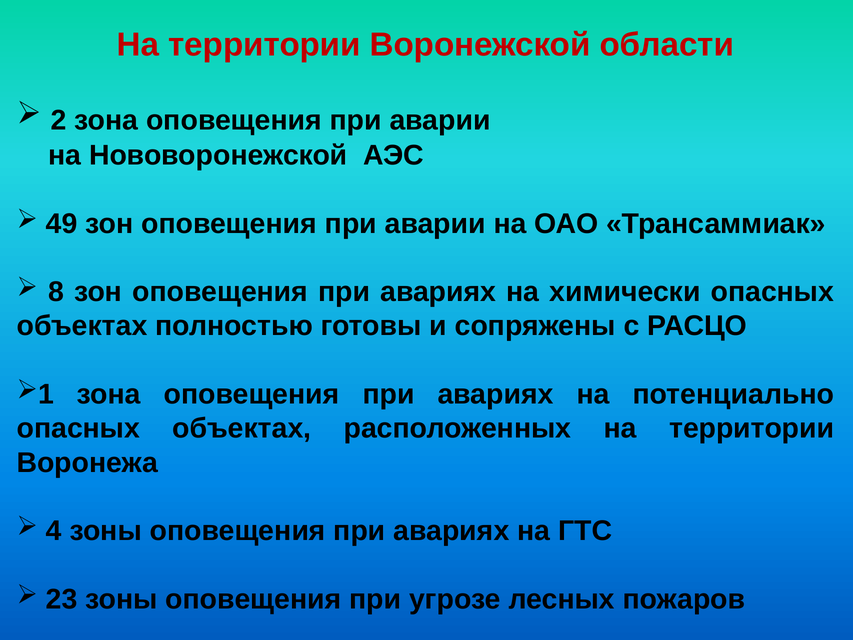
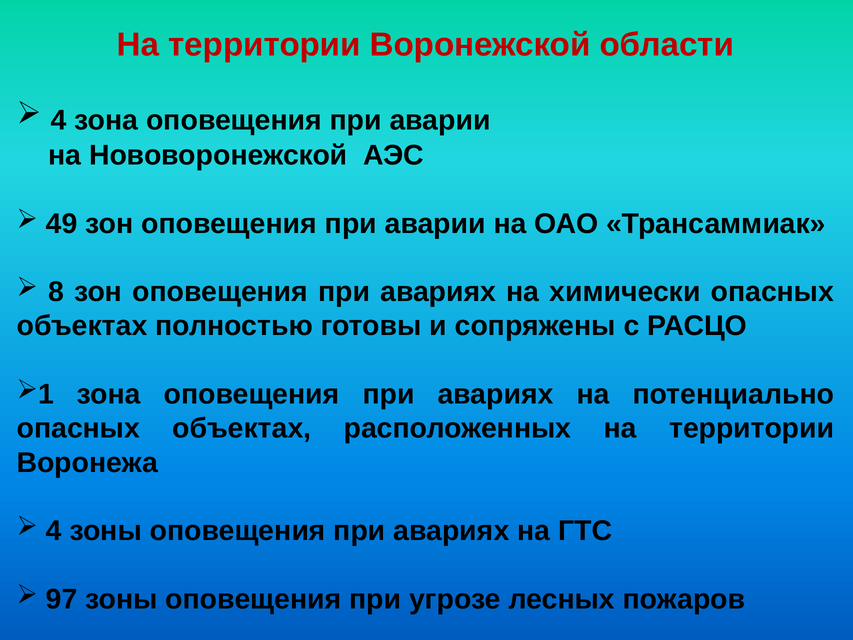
2 at (59, 120): 2 -> 4
23: 23 -> 97
